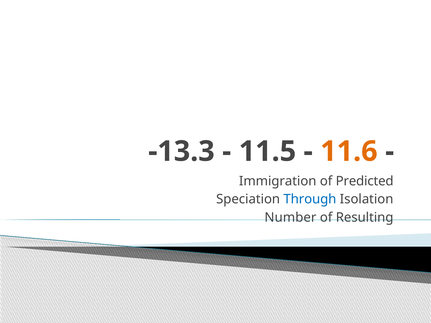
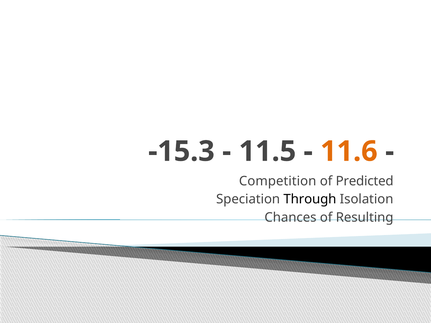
-13.3: -13.3 -> -15.3
Immigration: Immigration -> Competition
Through colour: blue -> black
Number: Number -> Chances
